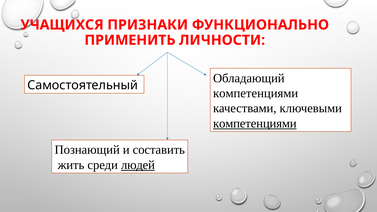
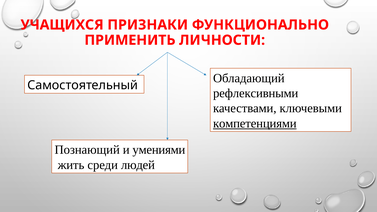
компетенциями at (256, 93): компетенциями -> рефлексивными
составить: составить -> умениями
людей underline: present -> none
